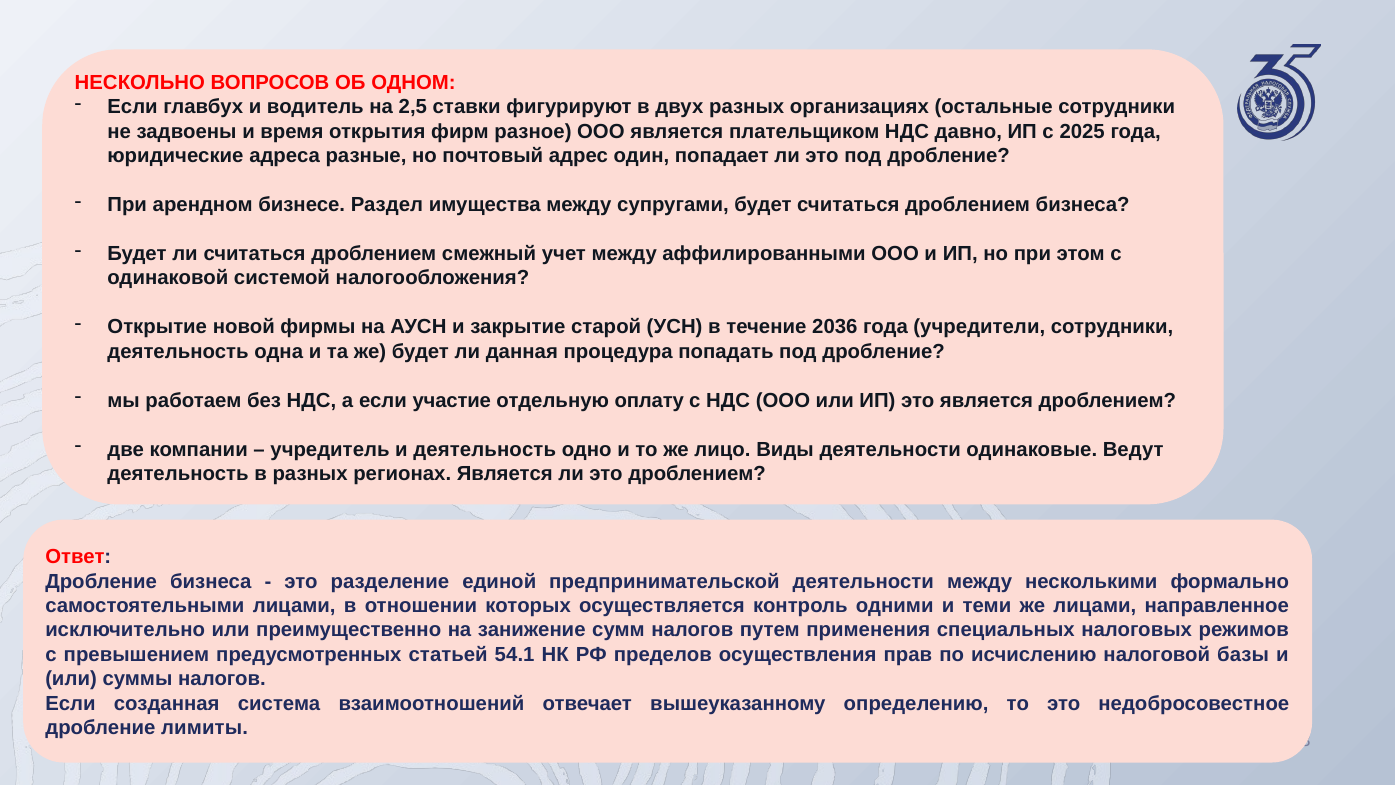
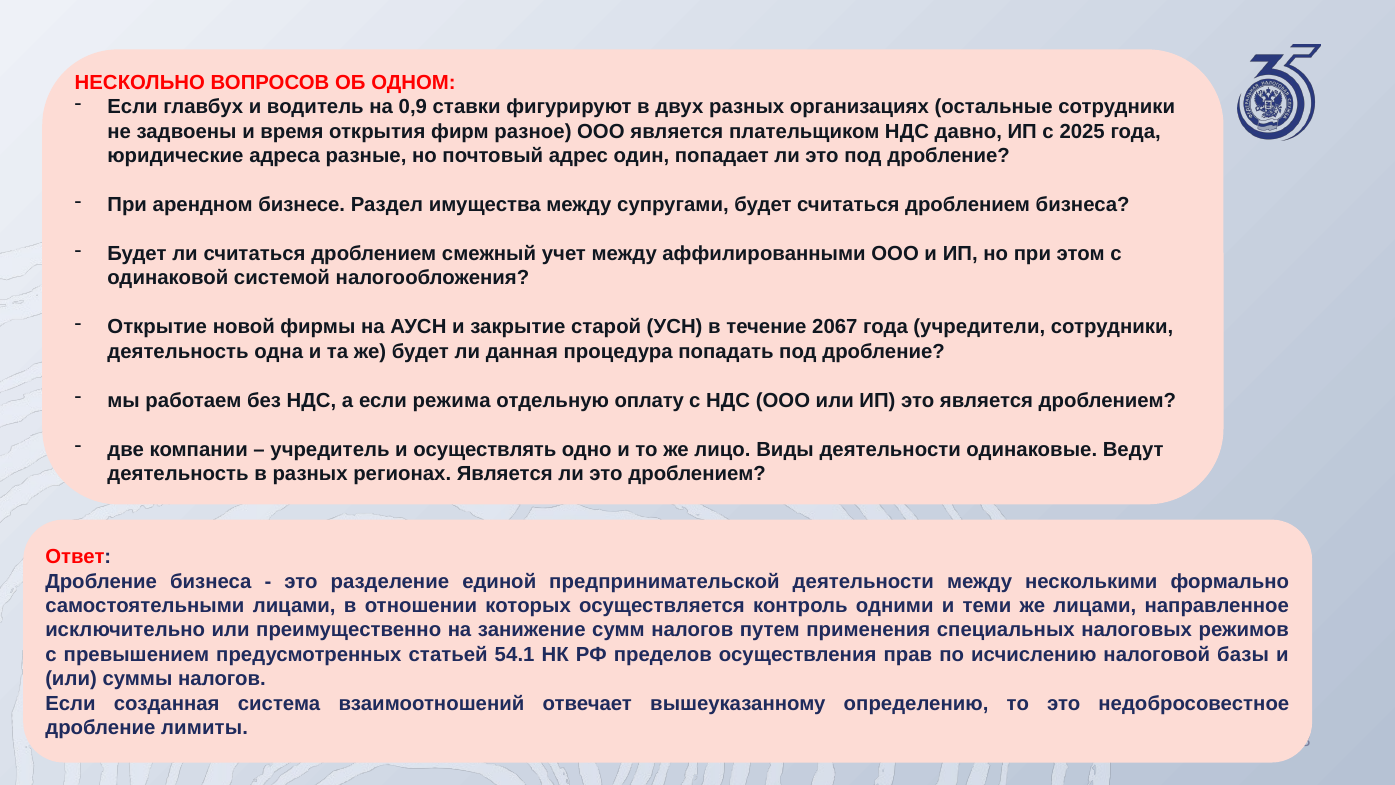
2,5: 2,5 -> 0,9
2036: 2036 -> 2067
участие: участие -> режима
и деятельность: деятельность -> осуществлять
